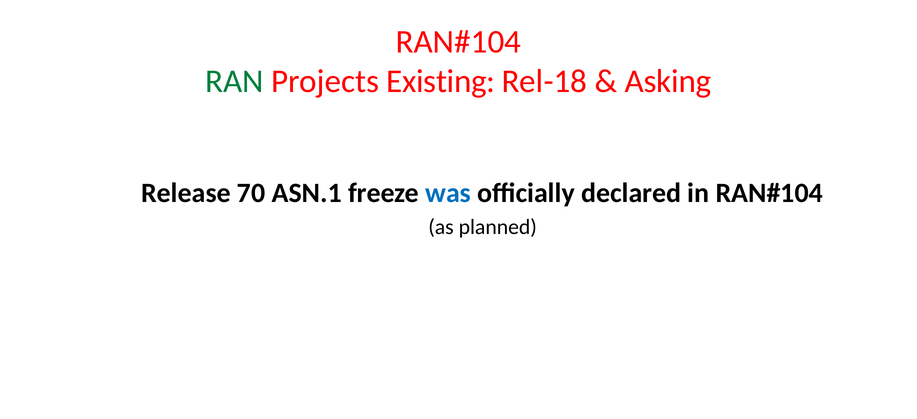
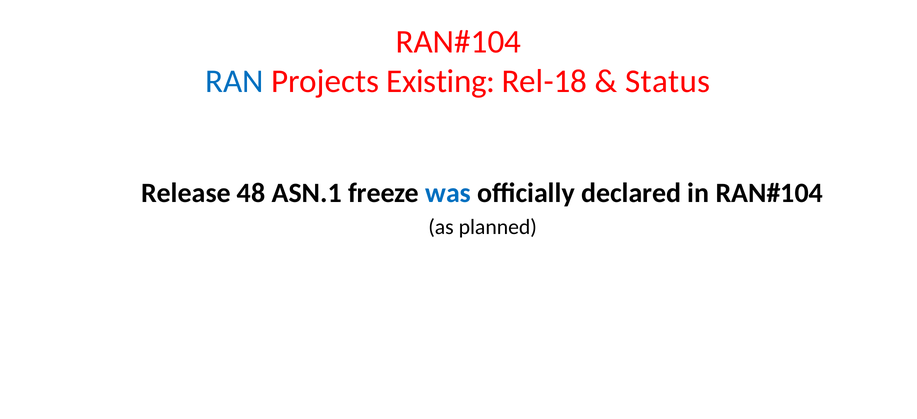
RAN colour: green -> blue
Asking: Asking -> Status
70: 70 -> 48
